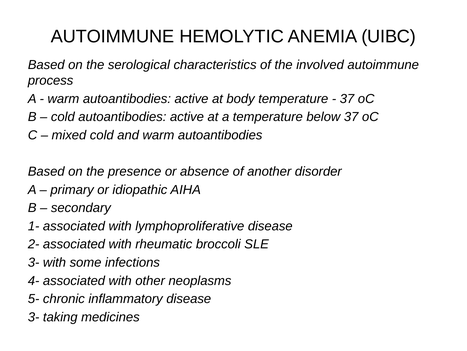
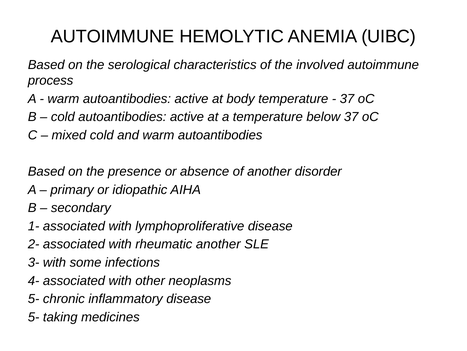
rheumatic broccoli: broccoli -> another
3- at (34, 317): 3- -> 5-
